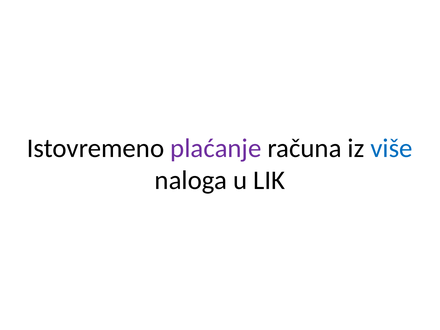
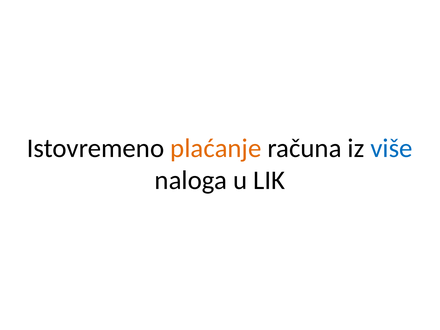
plaćanje colour: purple -> orange
